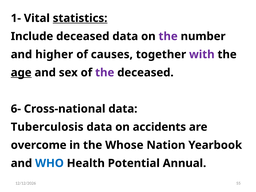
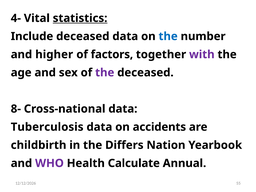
1-: 1- -> 4-
the at (168, 36) colour: purple -> blue
causes: causes -> factors
age underline: present -> none
6-: 6- -> 8-
overcome: overcome -> childbirth
Whose: Whose -> Differs
WHO colour: blue -> purple
Potential: Potential -> Calculate
